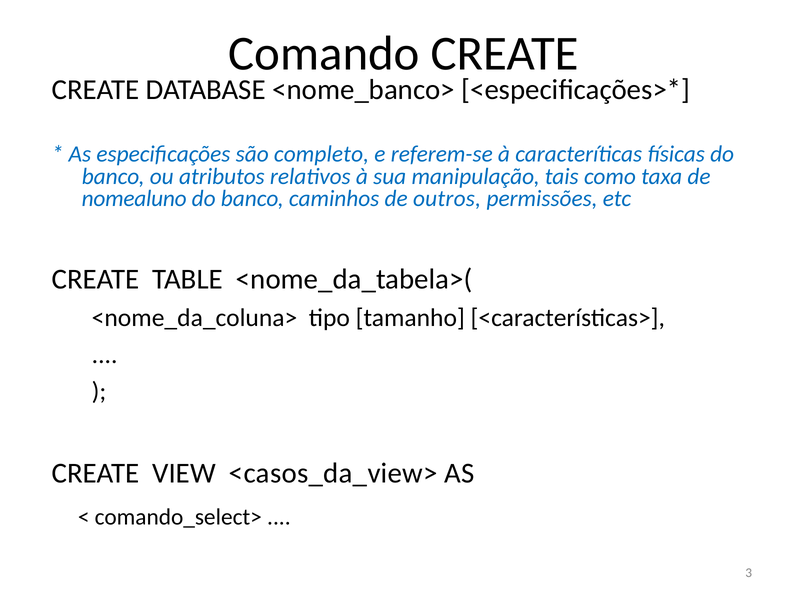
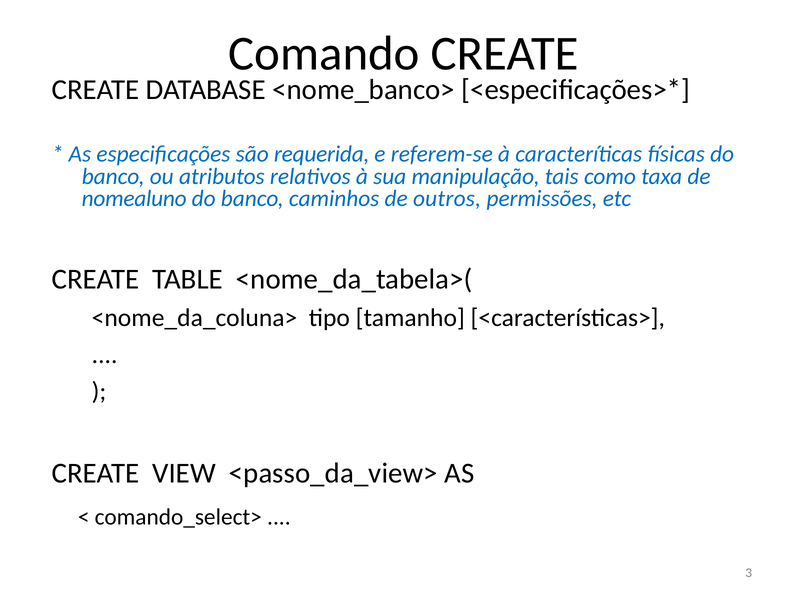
completo: completo -> requerida
<casos_da_view>: <casos_da_view> -> <passo_da_view>
